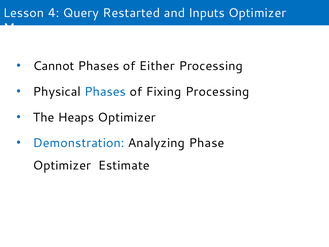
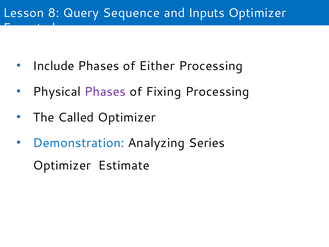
4: 4 -> 8
Restarted: Restarted -> Sequence
Manager: Manager -> Executed
Cannot: Cannot -> Include
Phases at (105, 92) colour: blue -> purple
Heaps: Heaps -> Called
Phase: Phase -> Series
